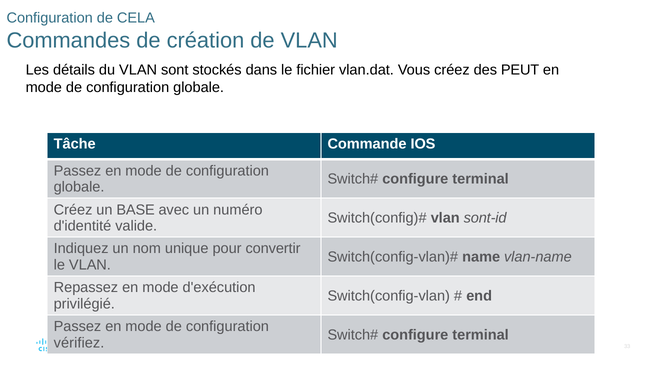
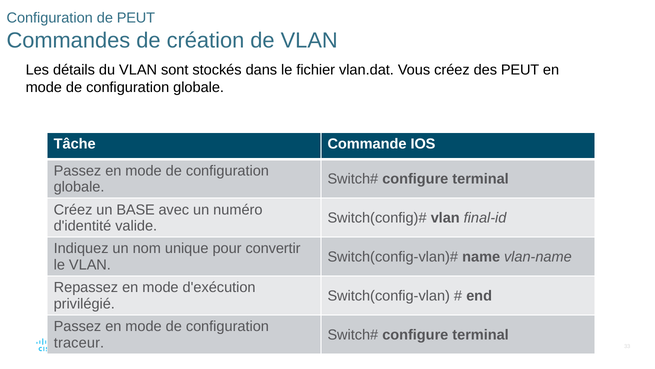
de CELA: CELA -> PEUT
sont-id: sont-id -> final-id
vérifiez: vérifiez -> traceur
